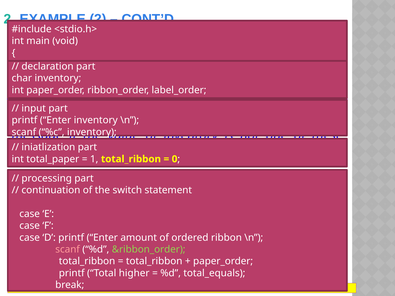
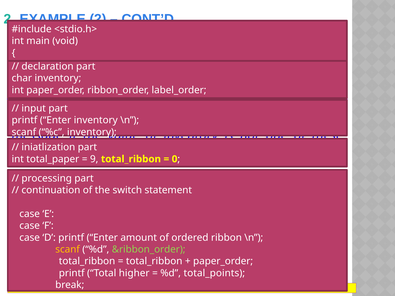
1: 1 -> 9
scanf at (68, 250) colour: pink -> yellow
total_equals: total_equals -> total_points
